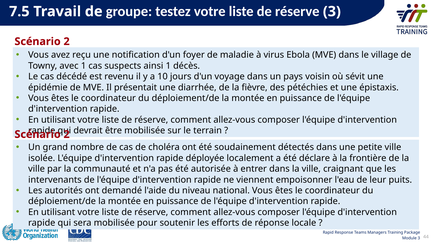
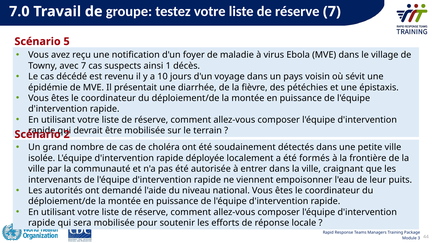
7.5: 7.5 -> 7.0
réserve 3: 3 -> 7
2 at (67, 42): 2 -> 5
avec 1: 1 -> 7
déclare: déclare -> formés
